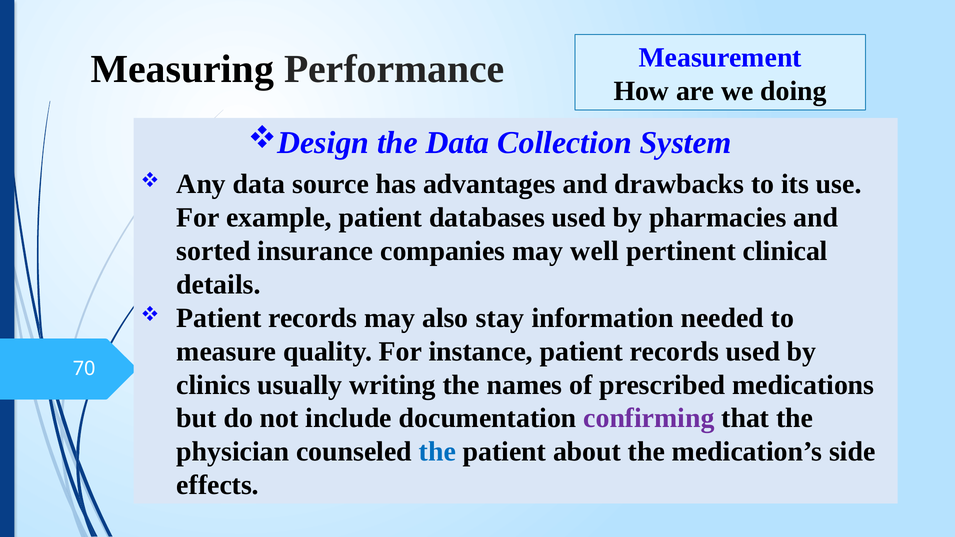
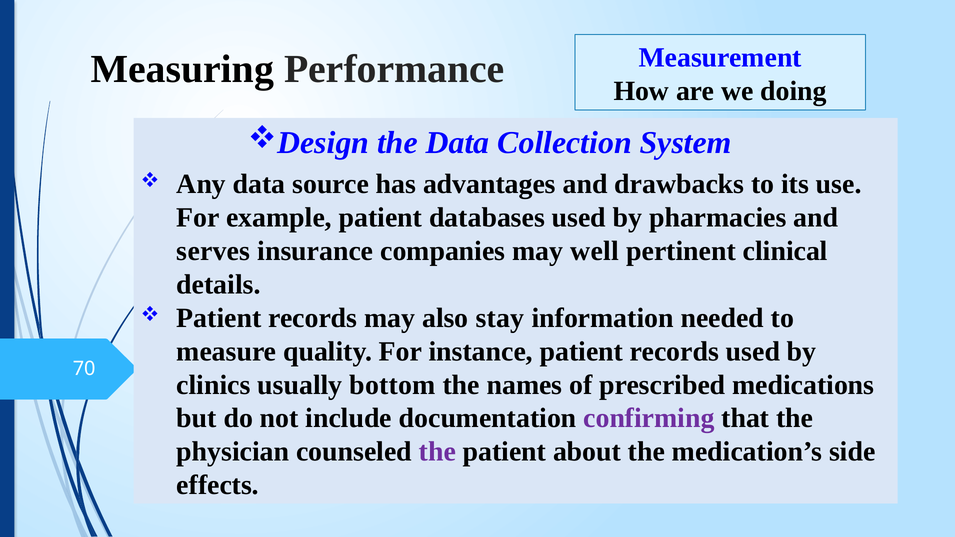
sorted: sorted -> serves
writing: writing -> bottom
the at (437, 452) colour: blue -> purple
